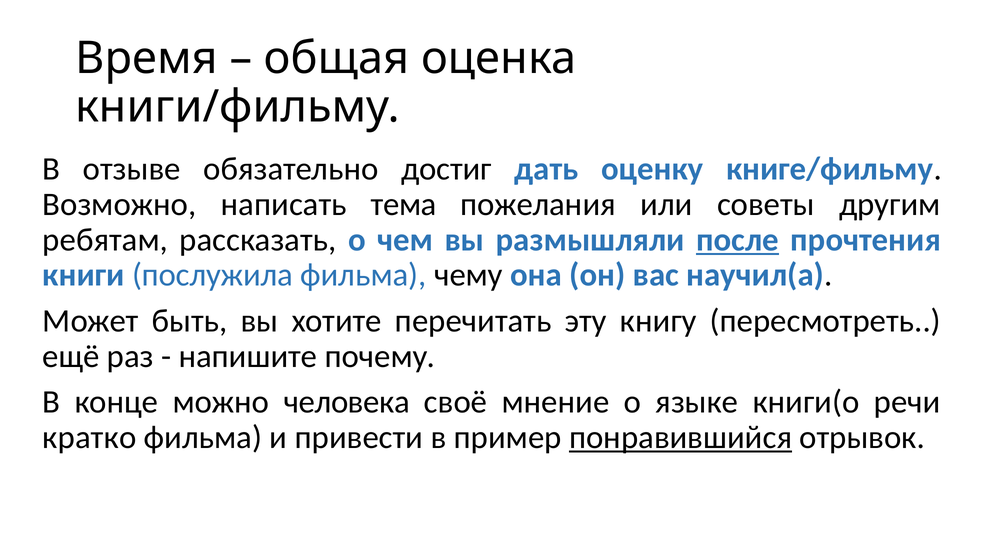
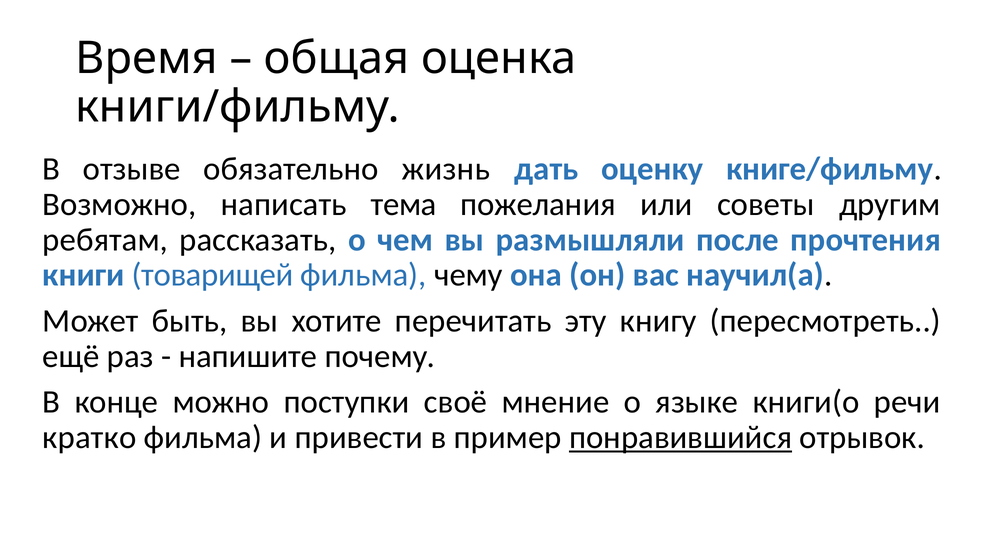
достиг: достиг -> жизнь
после underline: present -> none
послужила: послужила -> товарищей
человека: человека -> поступки
